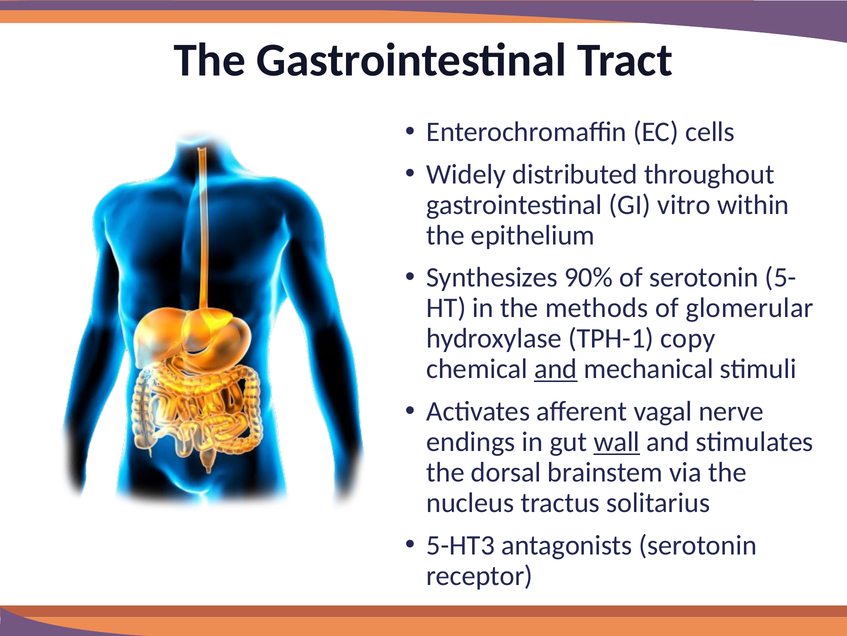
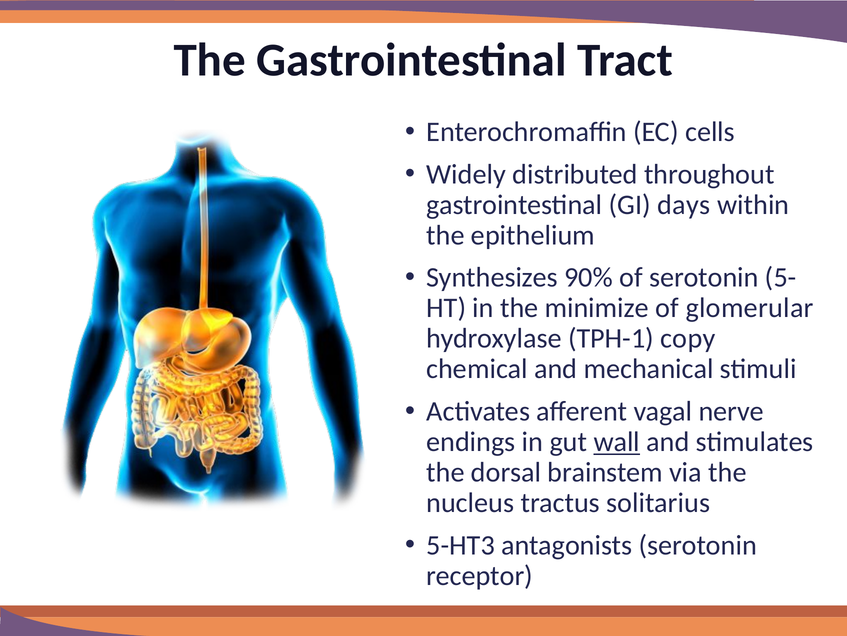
vitro: vitro -> days
methods: methods -> minimize
and at (556, 369) underline: present -> none
